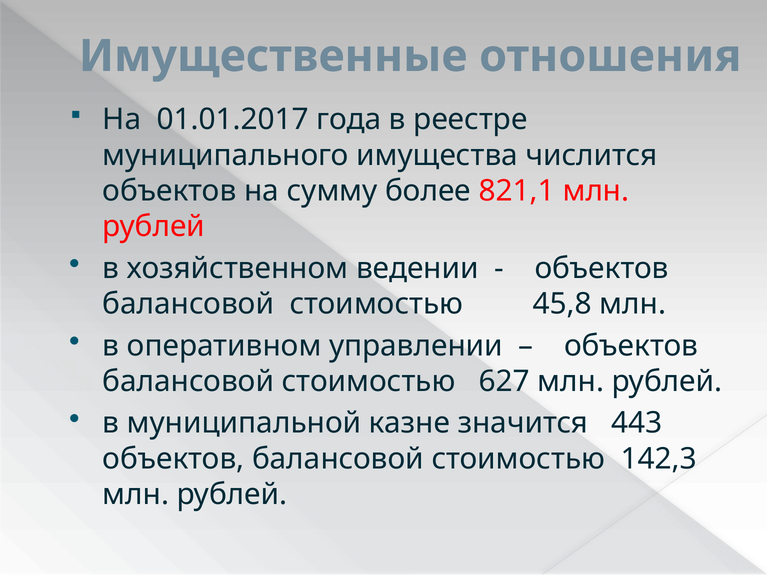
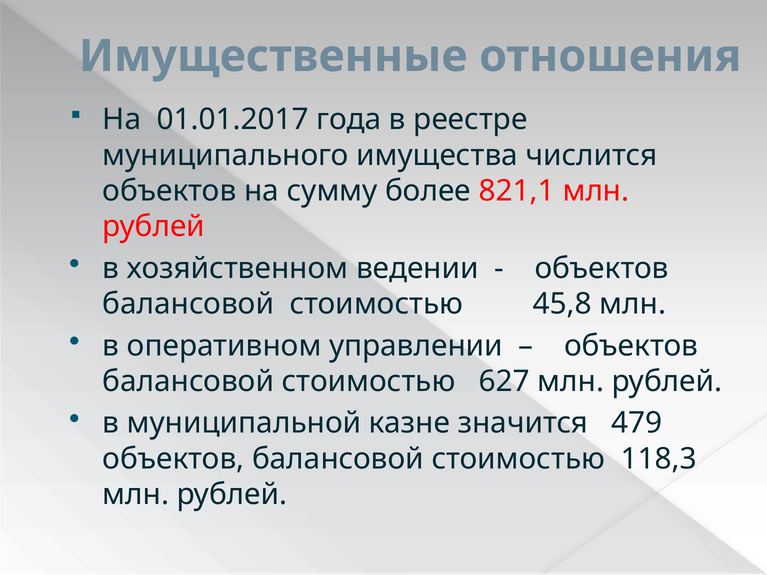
443: 443 -> 479
142,3: 142,3 -> 118,3
